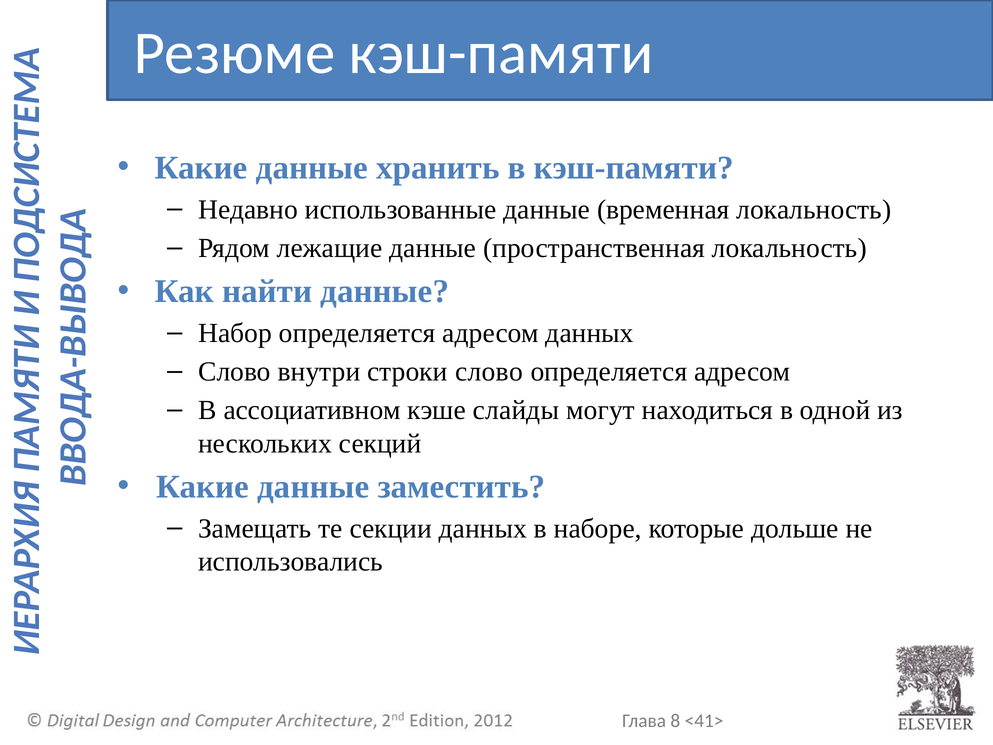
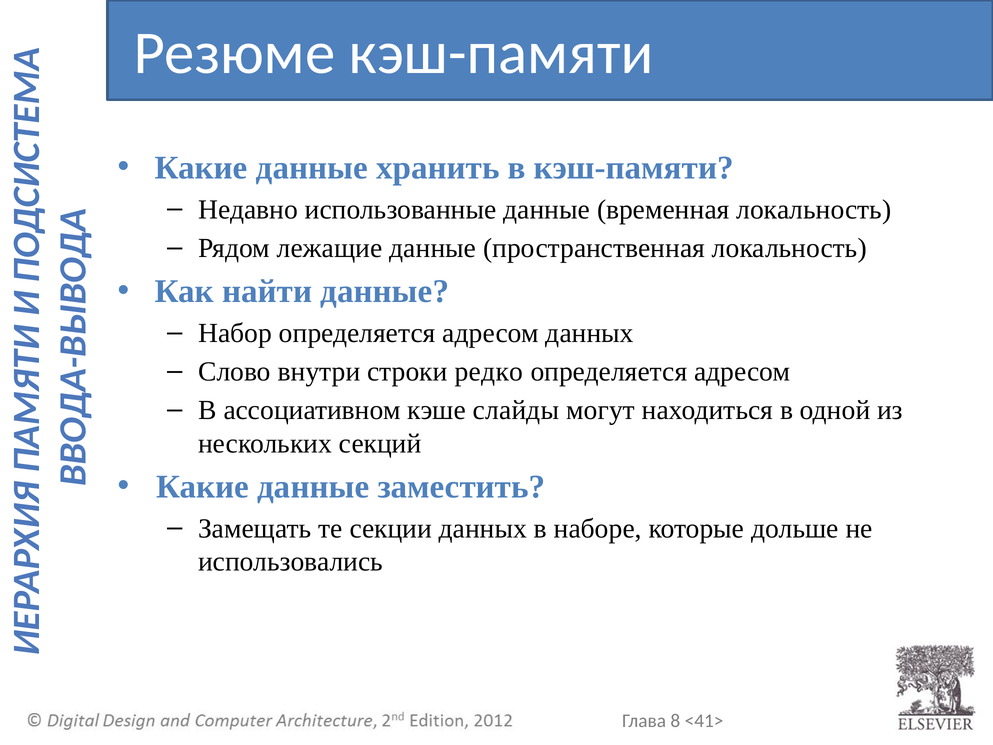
строки слово: слово -> редко
